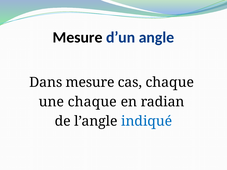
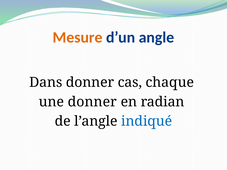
Mesure at (78, 37) colour: black -> orange
Dans mesure: mesure -> donner
une chaque: chaque -> donner
